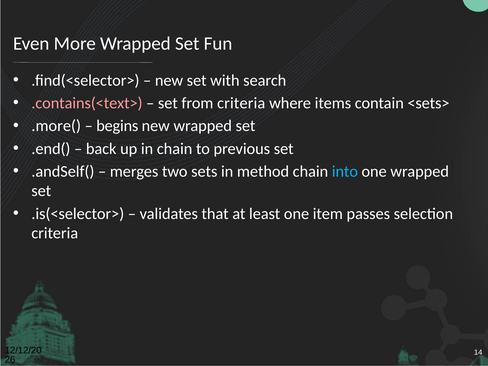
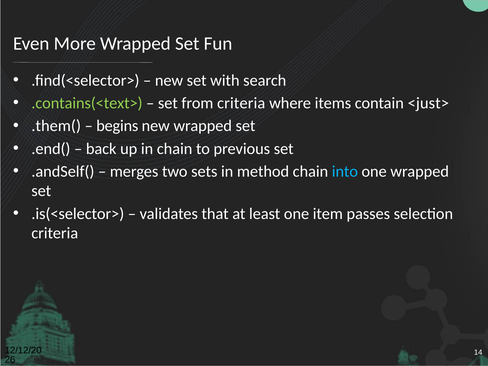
.contains(<text> colour: pink -> light green
<sets>: <sets> -> <just>
.more(: .more( -> .them(
